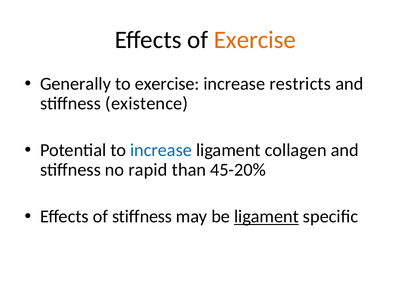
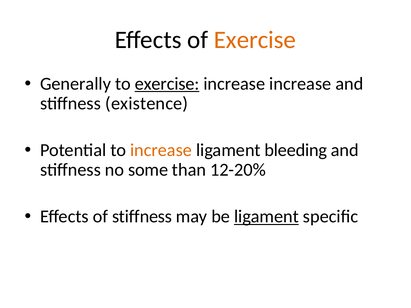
exercise at (167, 84) underline: none -> present
increase restricts: restricts -> increase
increase at (161, 150) colour: blue -> orange
collagen: collagen -> bleeding
rapid: rapid -> some
45-20%: 45-20% -> 12-20%
